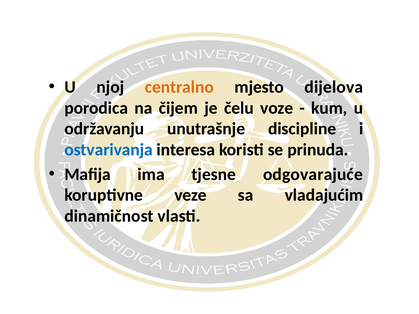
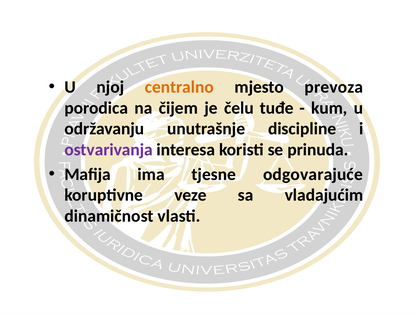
dijelova: dijelova -> prevoza
voze: voze -> tuđe
ostvarivanja colour: blue -> purple
